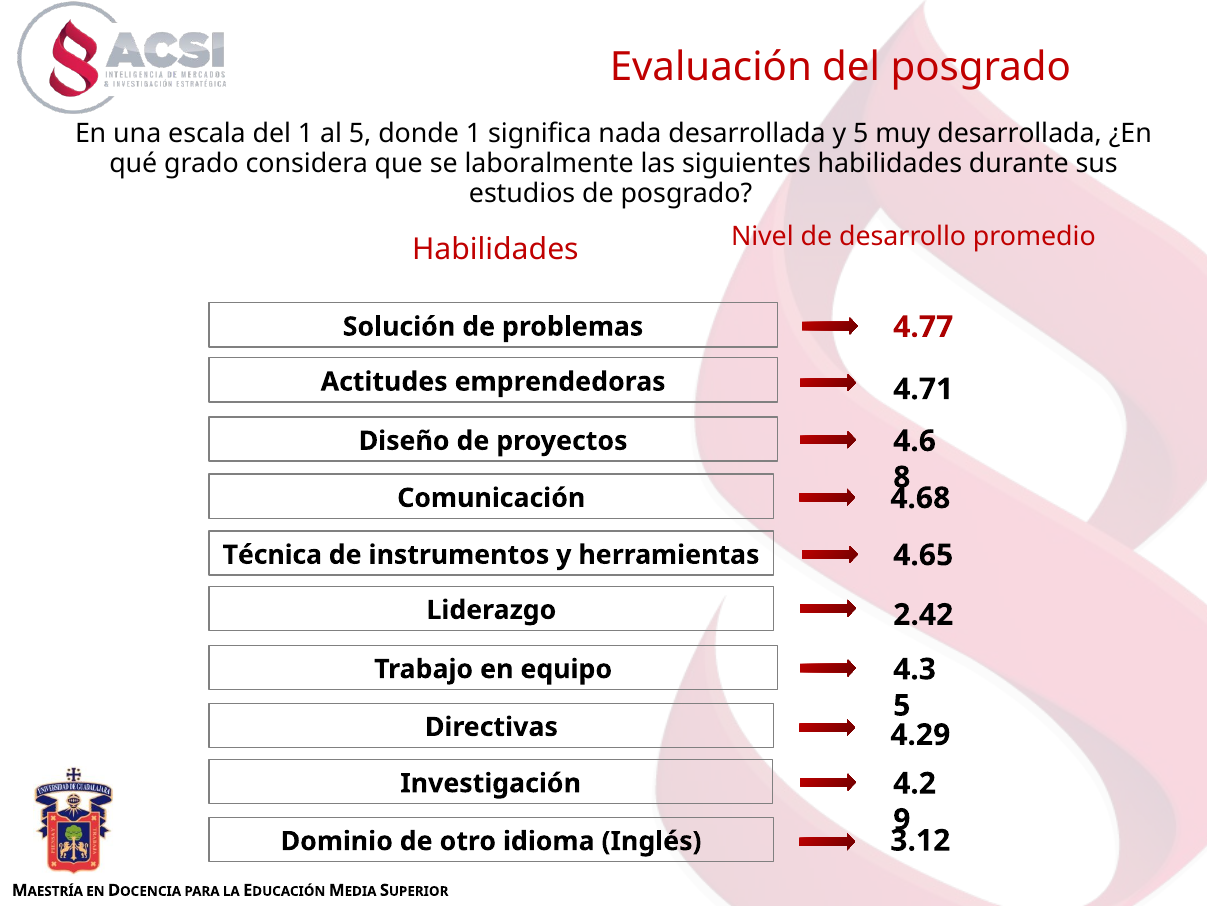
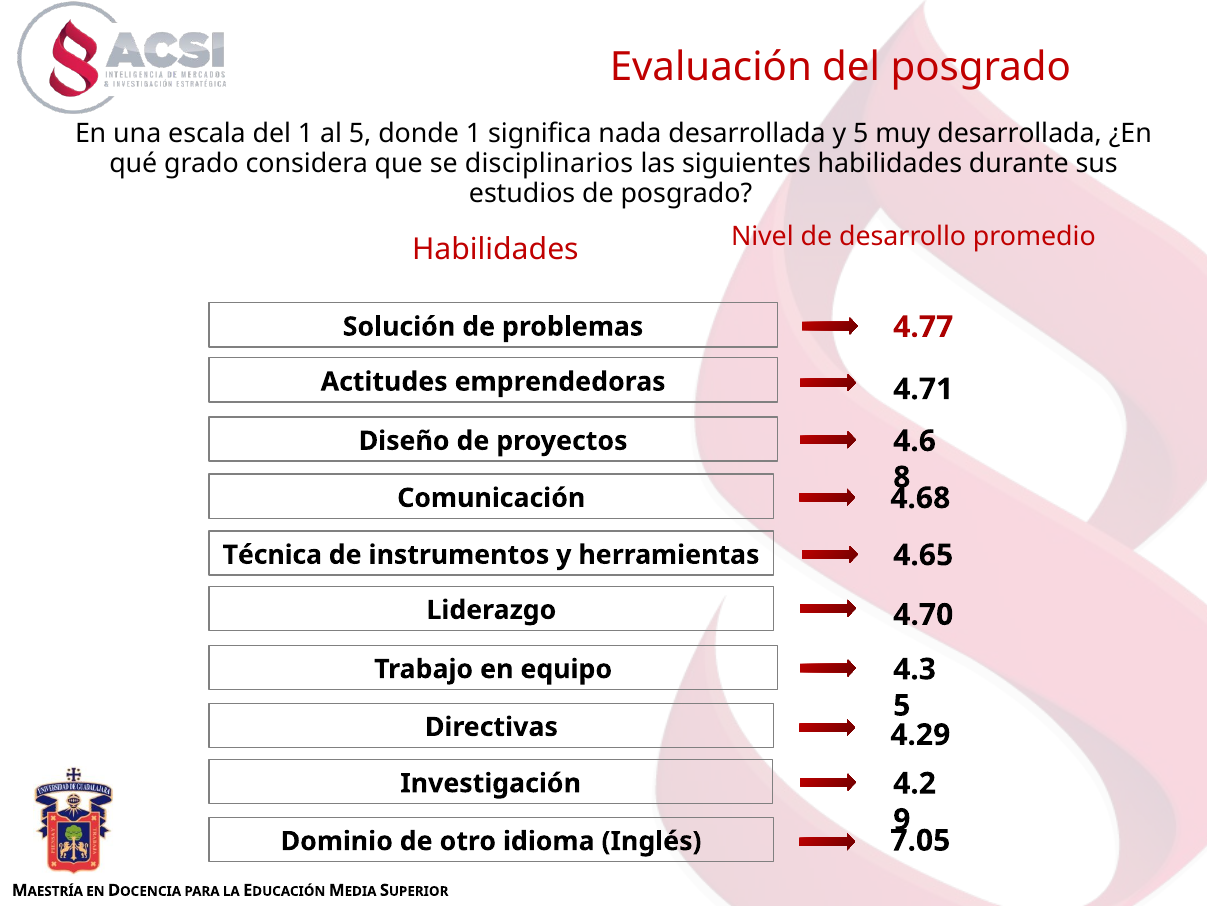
laboralmente: laboralmente -> disciplinarios
2.42: 2.42 -> 4.70
3.12: 3.12 -> 7.05
